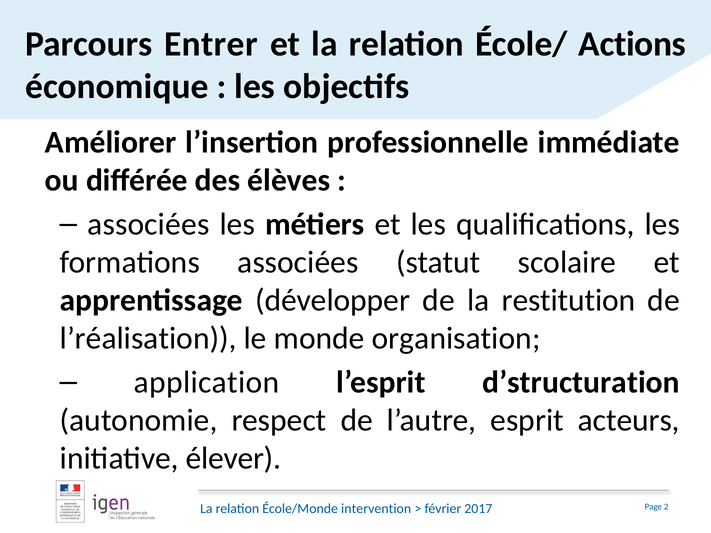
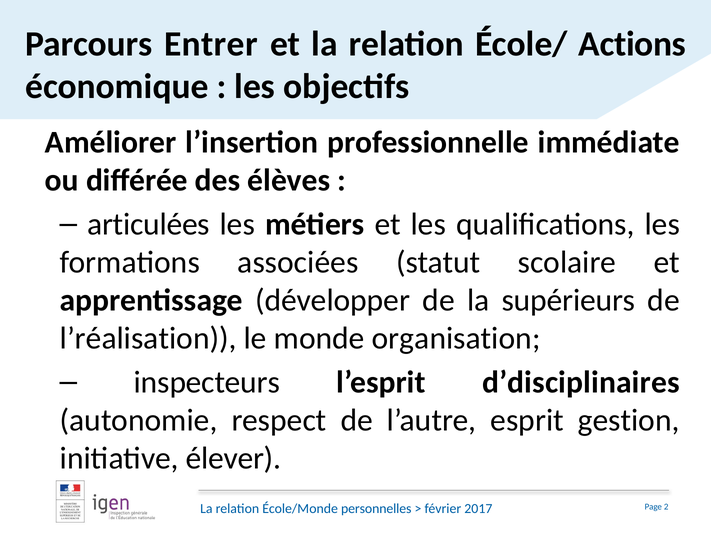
associées at (148, 224): associées -> articulées
restitution: restitution -> supérieurs
application: application -> inspecteurs
d’structuration: d’structuration -> d’disciplinaires
acteurs: acteurs -> gestion
intervention: intervention -> personnelles
